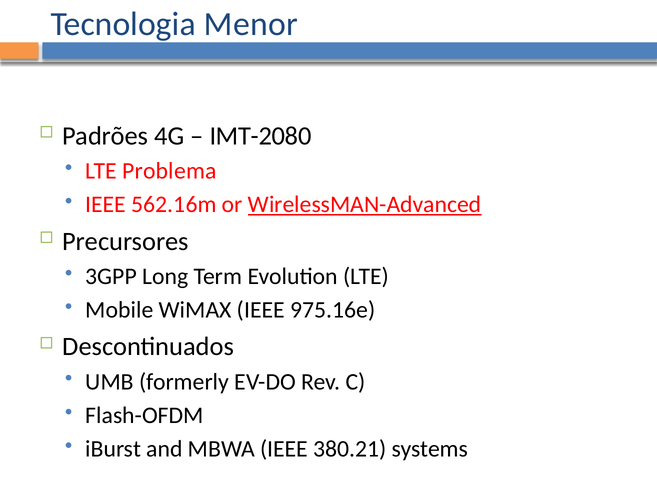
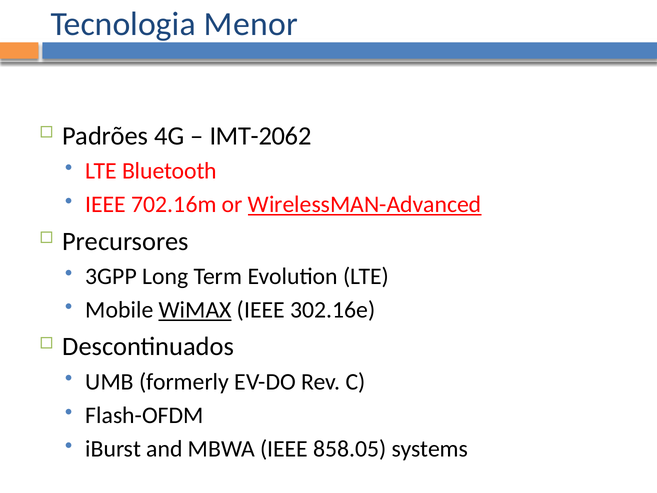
IMT-2080: IMT-2080 -> IMT-2062
Problema: Problema -> Bluetooth
562.16m: 562.16m -> 702.16m
WiMAX underline: none -> present
975.16e: 975.16e -> 302.16e
380.21: 380.21 -> 858.05
